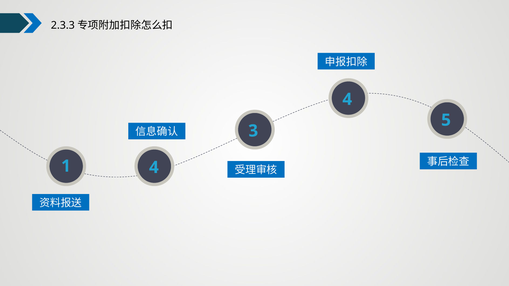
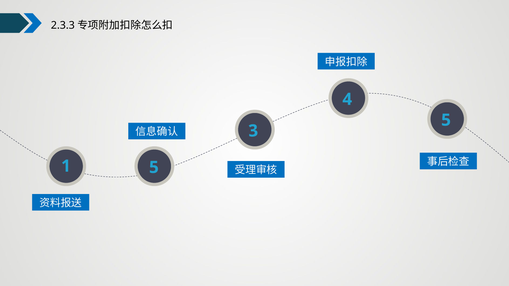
1 4: 4 -> 5
